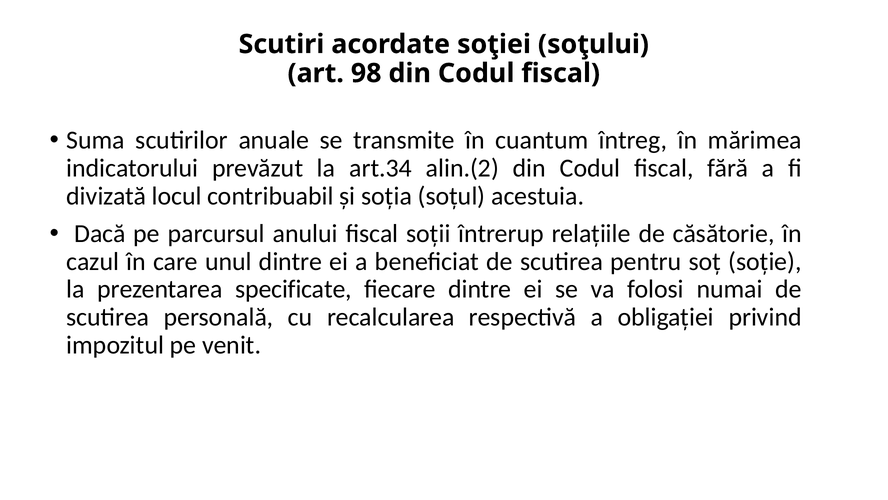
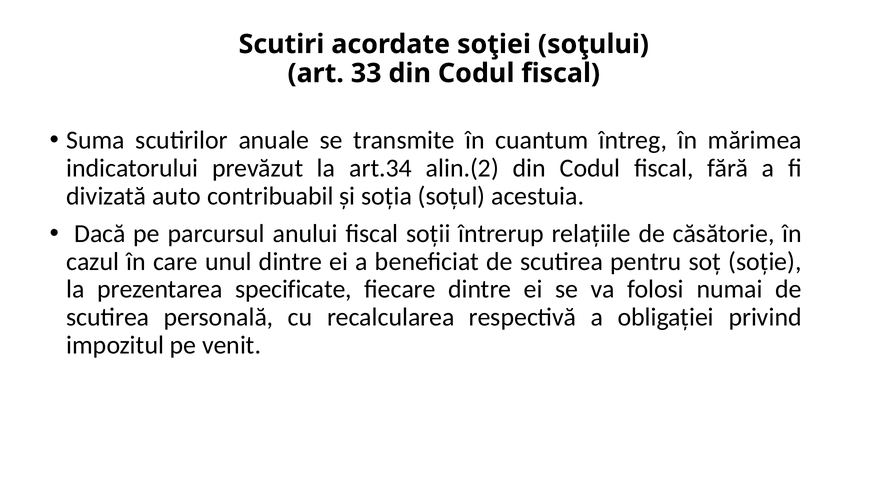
98: 98 -> 33
locul: locul -> auto
